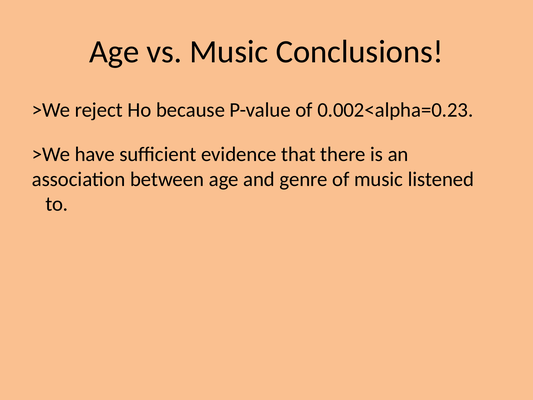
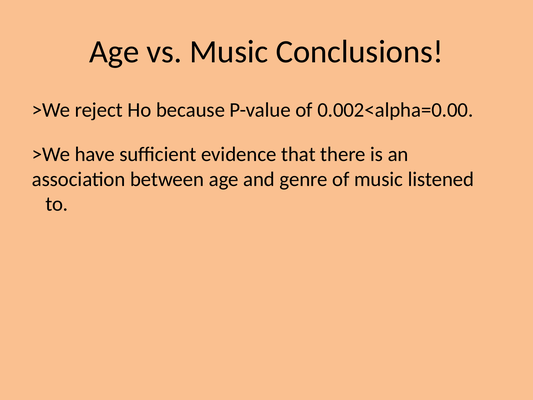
0.002<alpha=0.23: 0.002<alpha=0.23 -> 0.002<alpha=0.00
